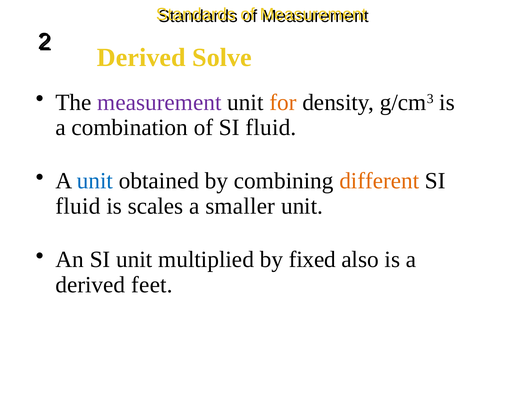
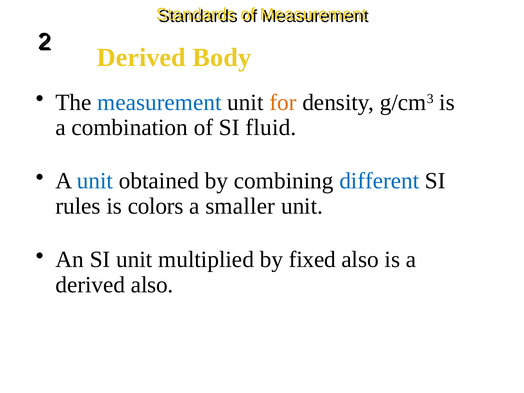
Solve: Solve -> Body
measurement at (159, 102) colour: purple -> blue
different colour: orange -> blue
fluid at (78, 206): fluid -> rules
scales: scales -> colors
derived feet: feet -> also
